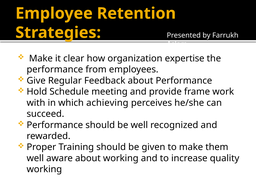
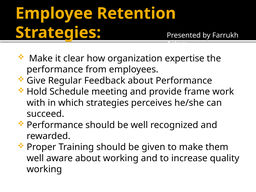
which achieving: achieving -> strategies
